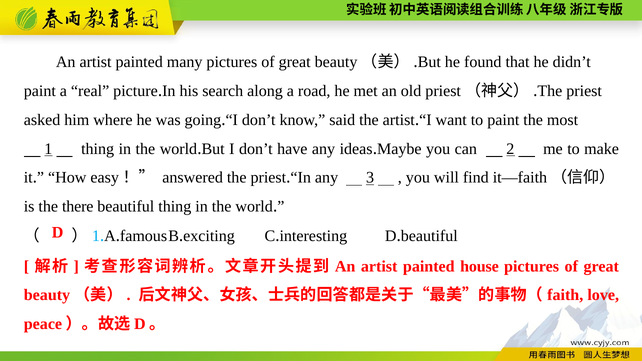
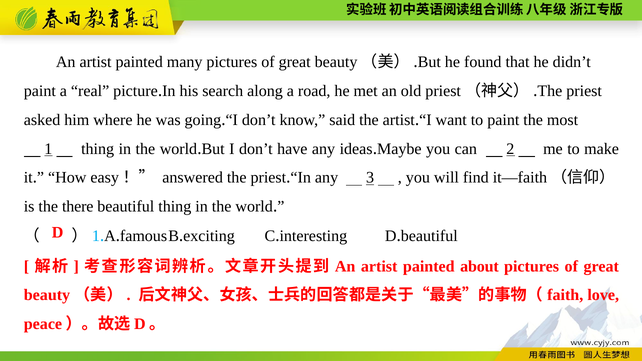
house: house -> about
